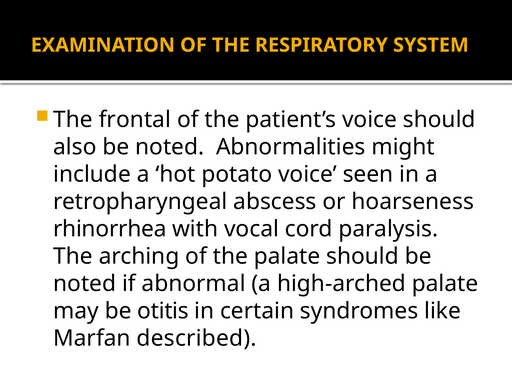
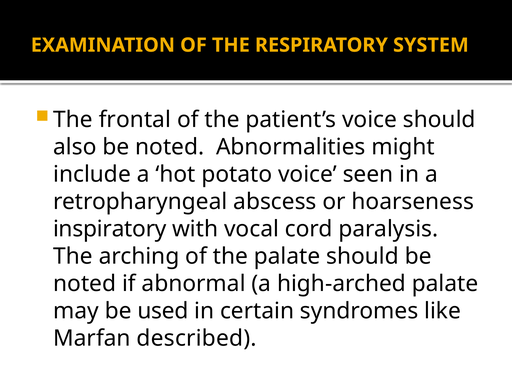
rhinorrhea: rhinorrhea -> inspiratory
otitis: otitis -> used
